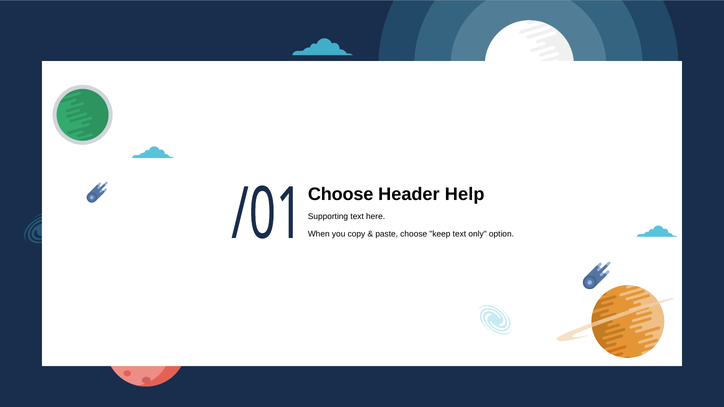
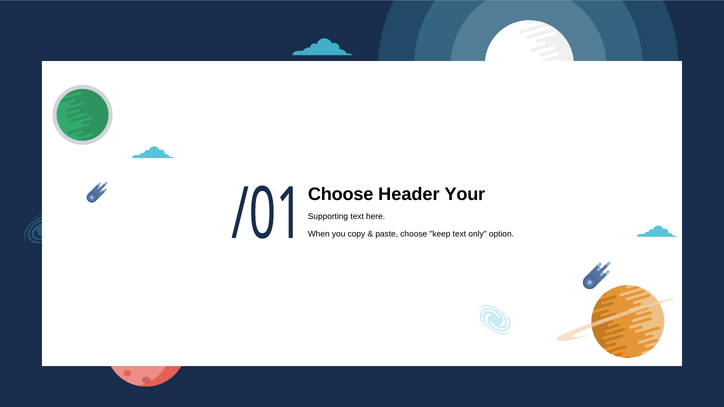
Help: Help -> Your
